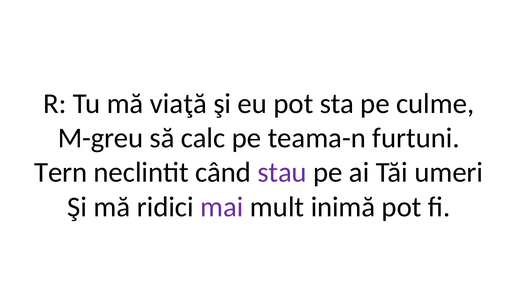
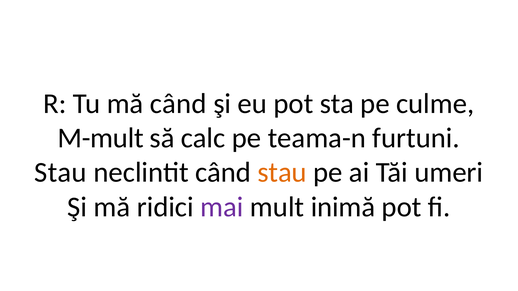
mă viaţă: viaţă -> când
M-greu: M-greu -> M-mult
Tern at (61, 173): Tern -> Stau
stau at (282, 173) colour: purple -> orange
